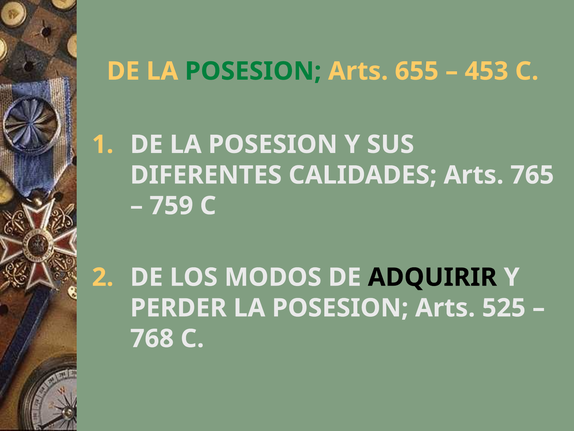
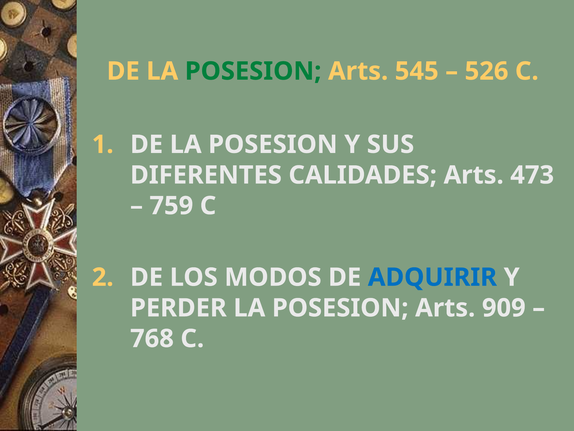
655: 655 -> 545
453: 453 -> 526
765: 765 -> 473
ADQUIRIR colour: black -> blue
525: 525 -> 909
